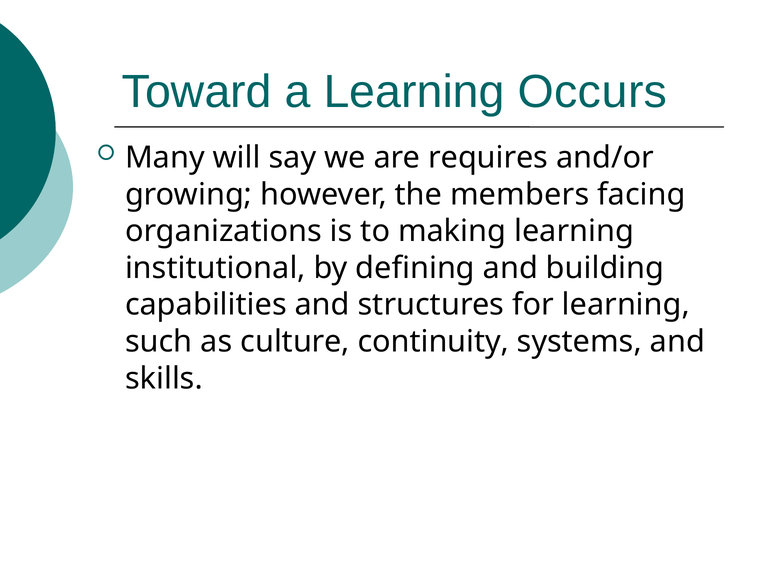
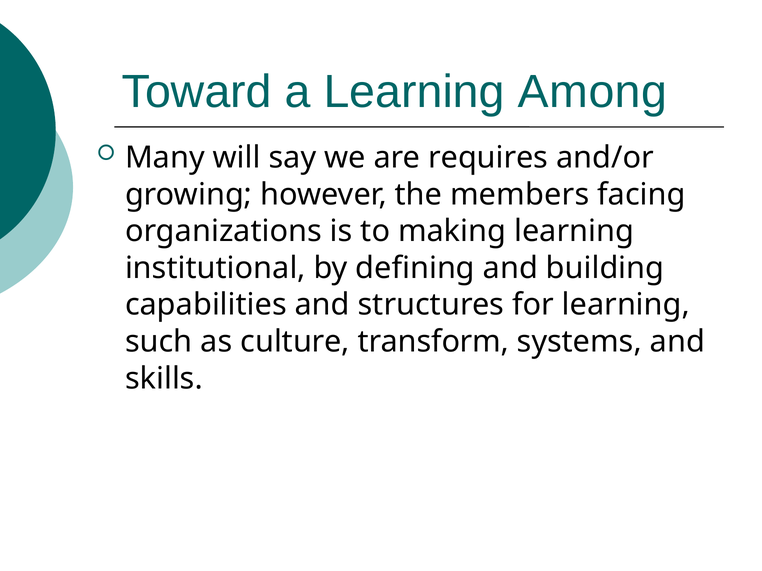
Occurs: Occurs -> Among
continuity: continuity -> transform
